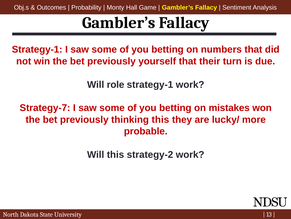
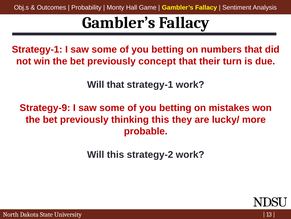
yourself: yourself -> concept
Will role: role -> that
Strategy-7: Strategy-7 -> Strategy-9
